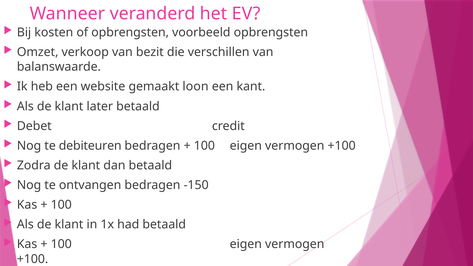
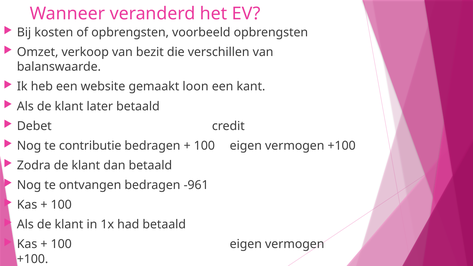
debiteuren: debiteuren -> contributie
-150: -150 -> -961
